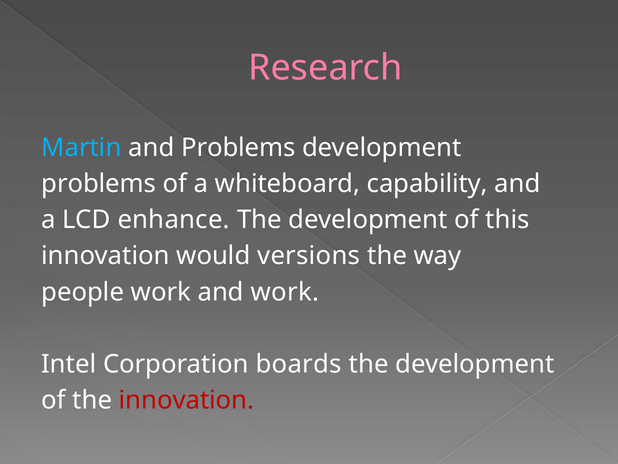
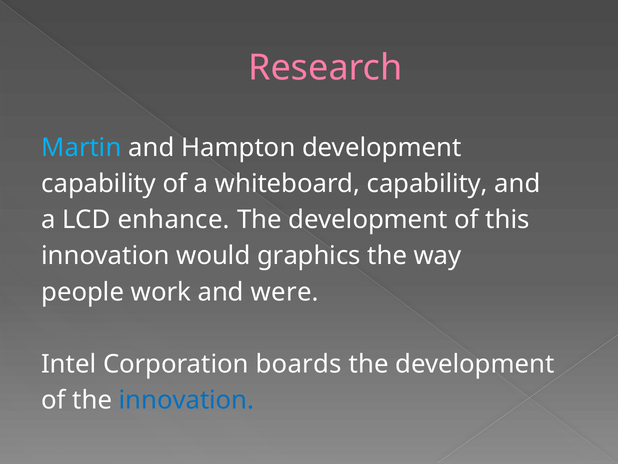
and Problems: Problems -> Hampton
problems at (99, 184): problems -> capability
versions: versions -> graphics
and work: work -> were
innovation at (186, 400) colour: red -> blue
